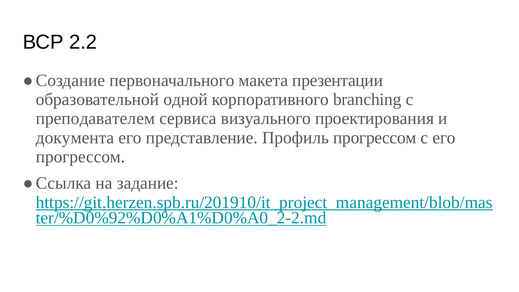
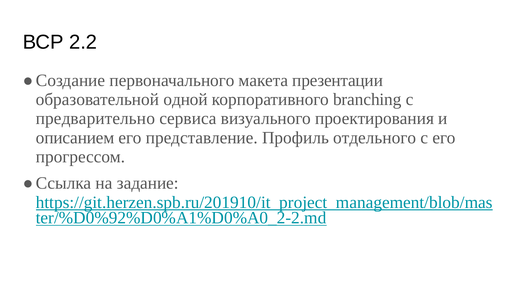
преподавателем: преподавателем -> предварительно
документа: документа -> описанием
Профиль прогрессом: прогрессом -> отдельного
